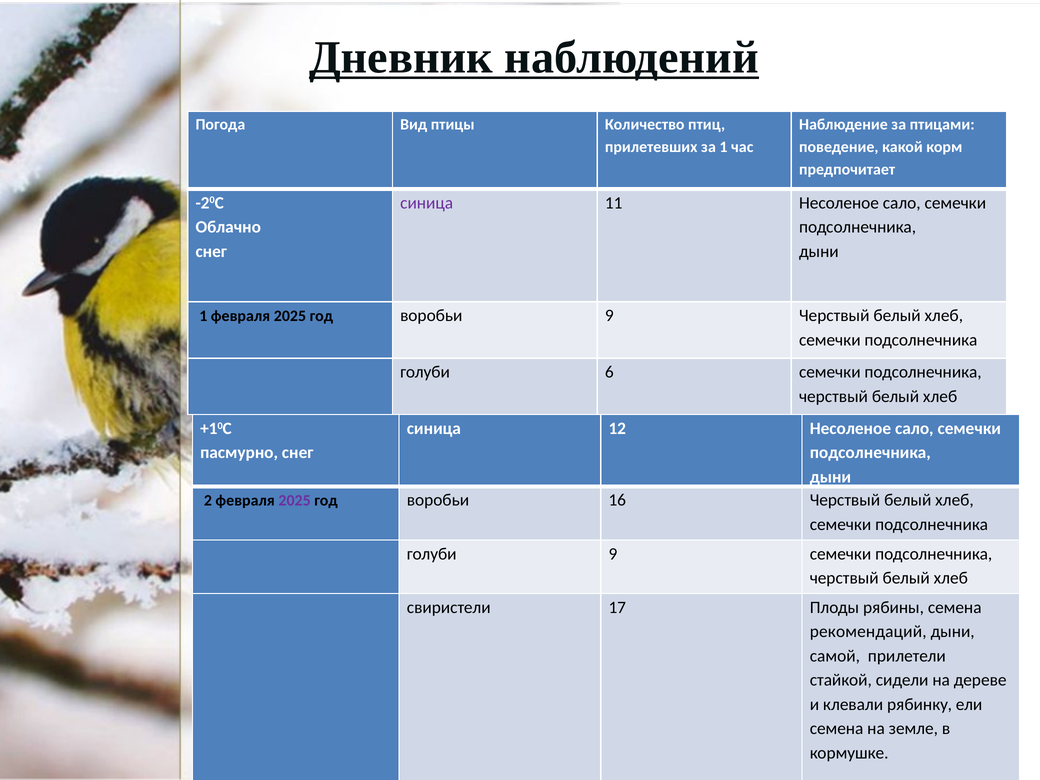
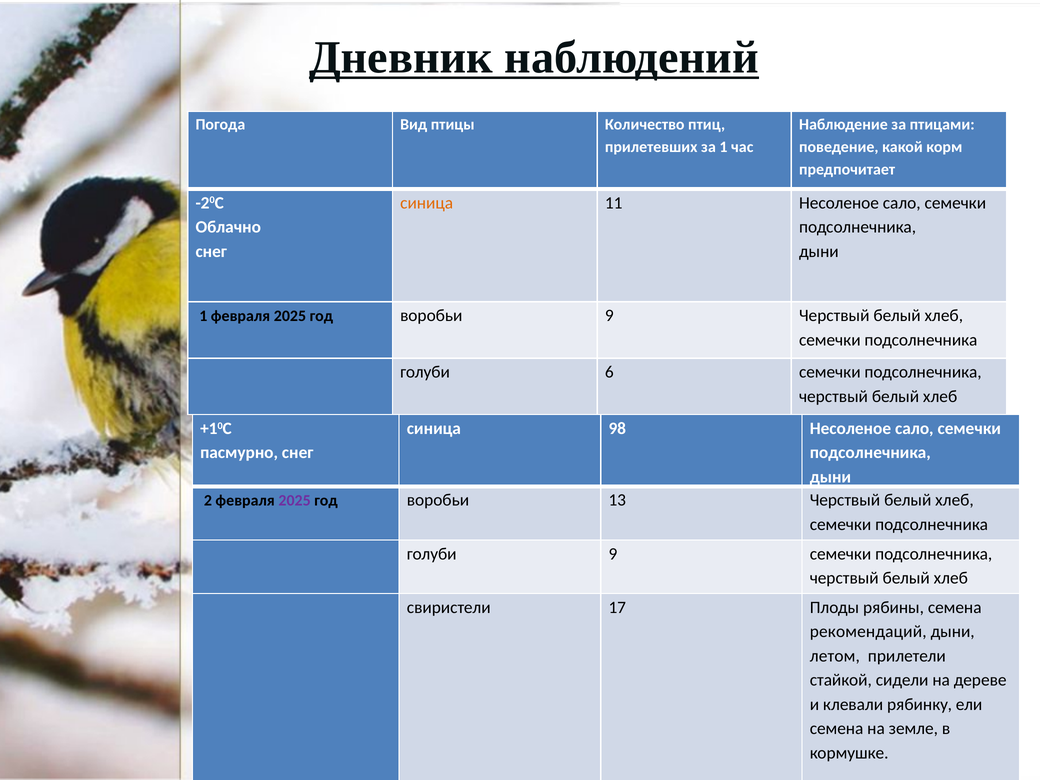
синица at (427, 203) colour: purple -> orange
12: 12 -> 98
16: 16 -> 13
самой: самой -> летом
